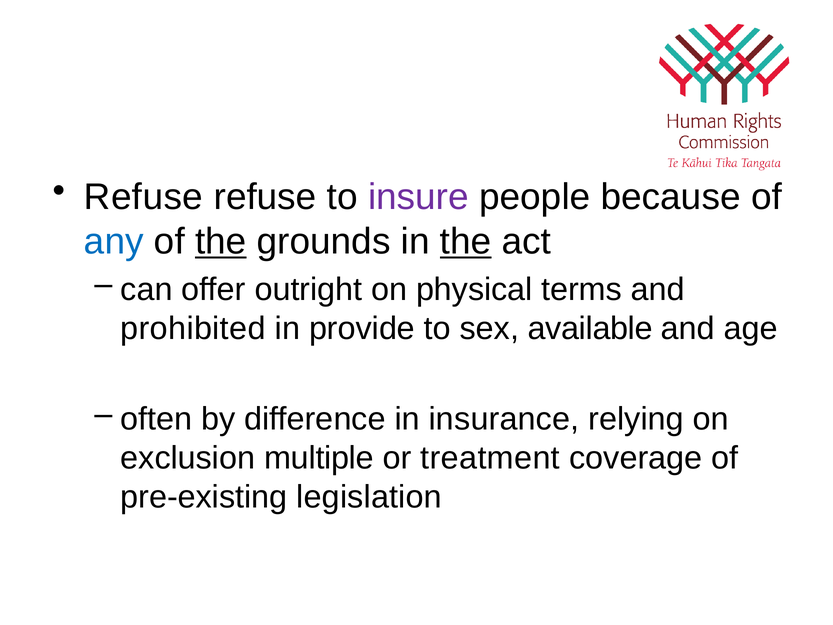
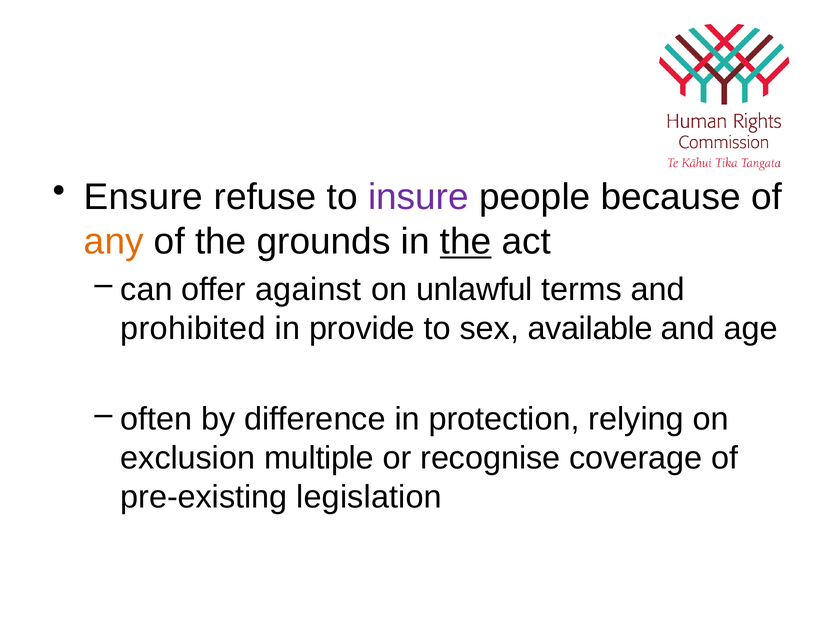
Refuse at (143, 197): Refuse -> Ensure
any colour: blue -> orange
the at (221, 241) underline: present -> none
outright: outright -> against
physical: physical -> unlawful
insurance: insurance -> protection
treatment: treatment -> recognise
